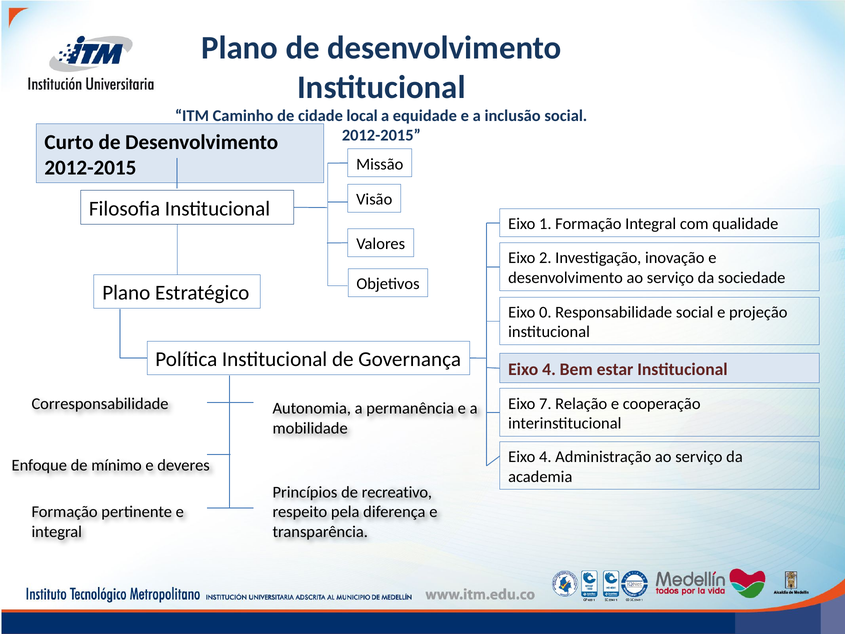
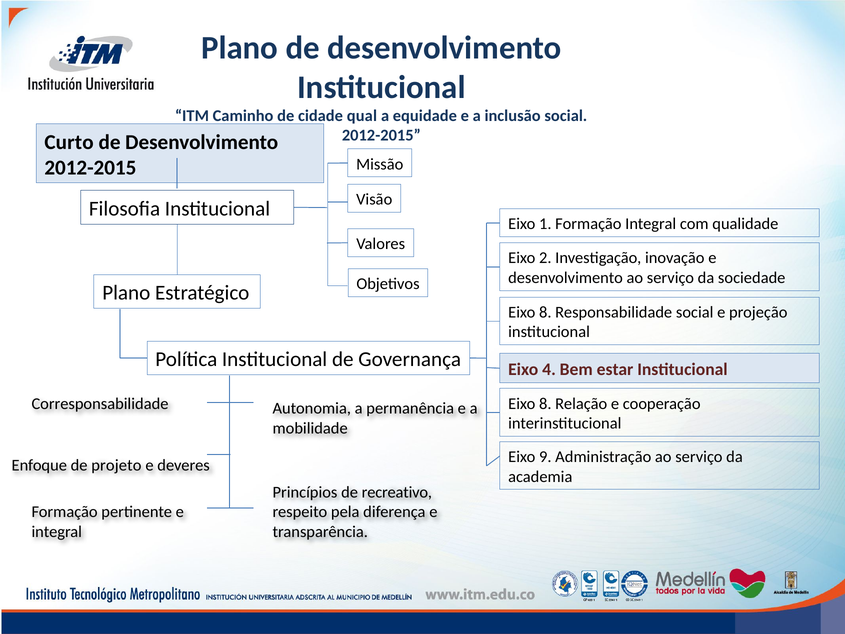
local: local -> qual
0 at (545, 312): 0 -> 8
7 at (545, 403): 7 -> 8
4 at (545, 457): 4 -> 9
mínimo: mínimo -> projeto
